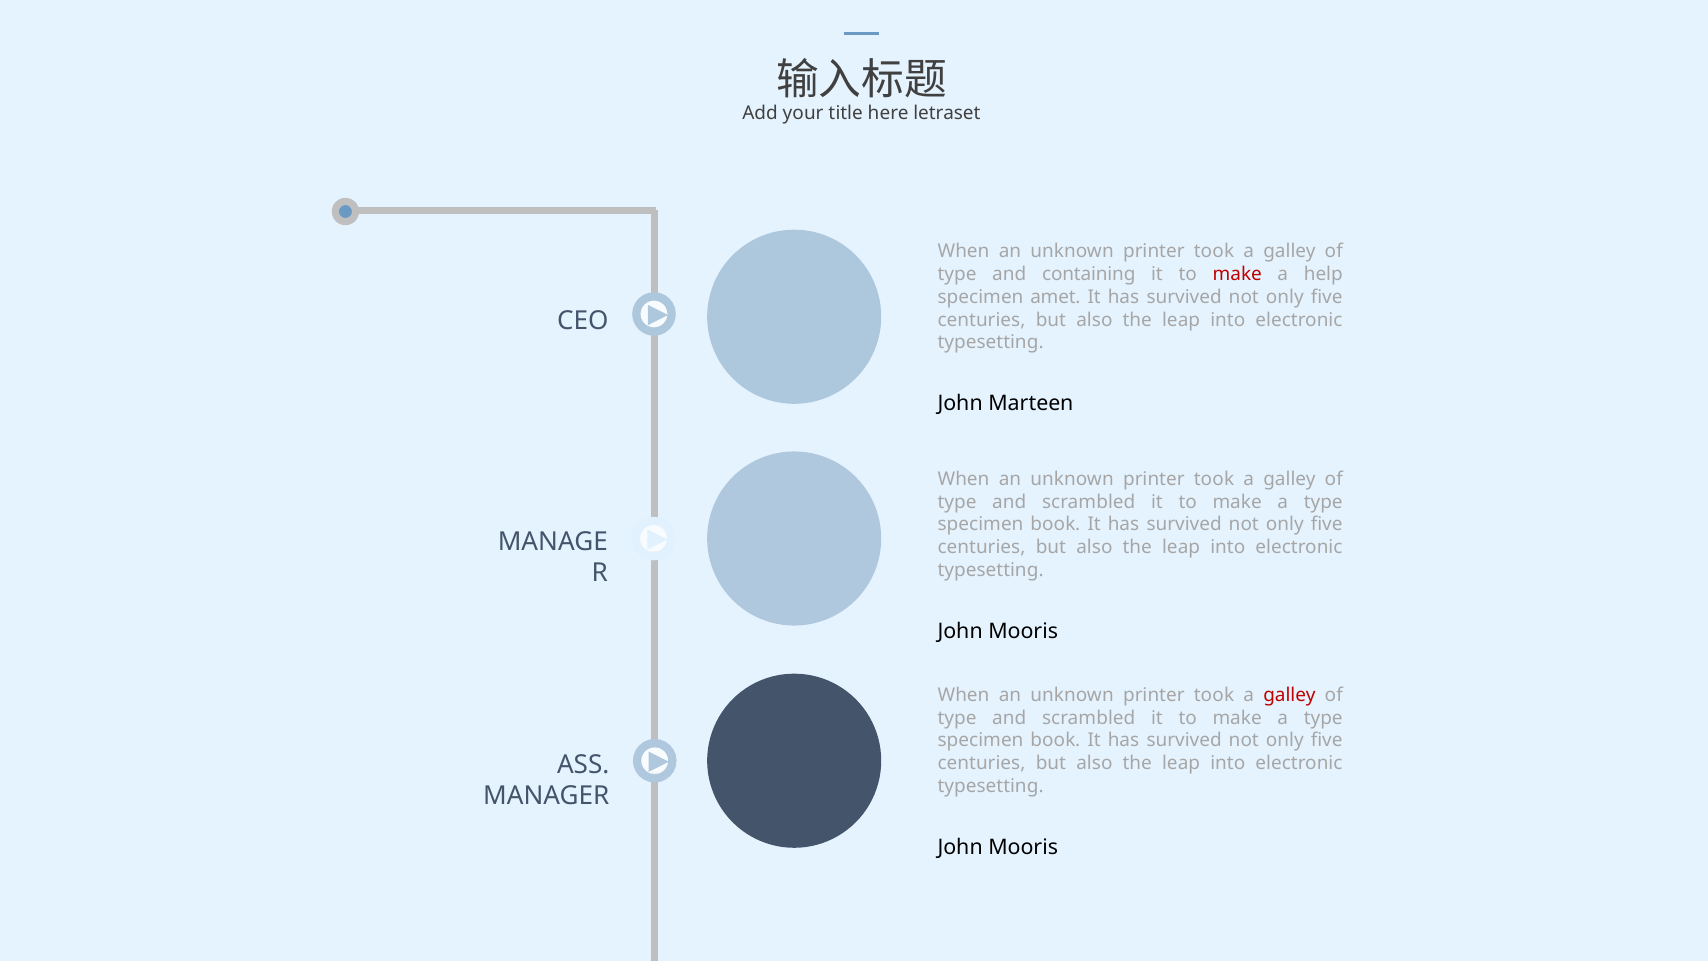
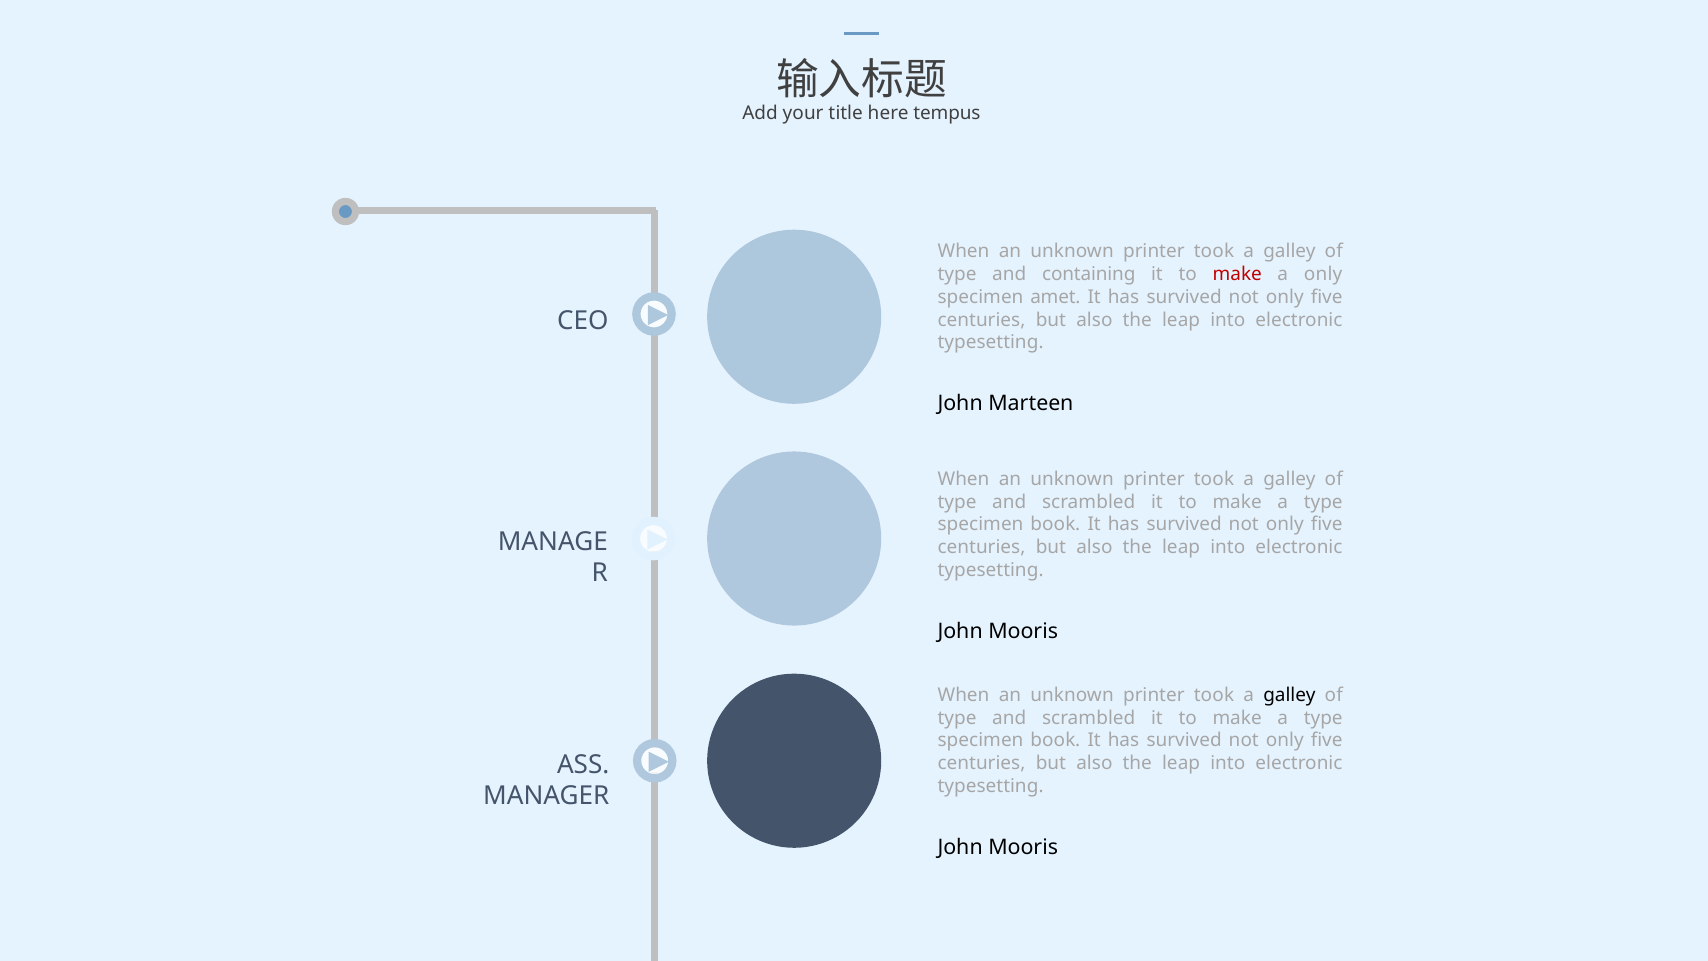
letraset: letraset -> tempus
a help: help -> only
galley at (1289, 695) colour: red -> black
